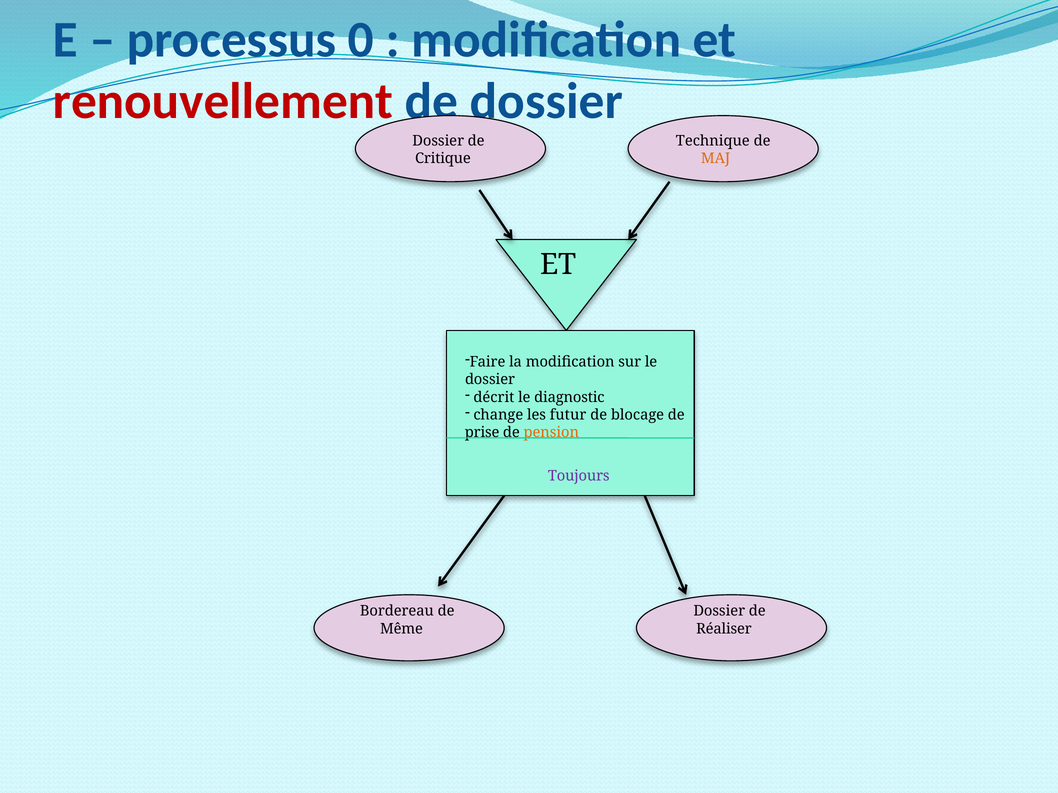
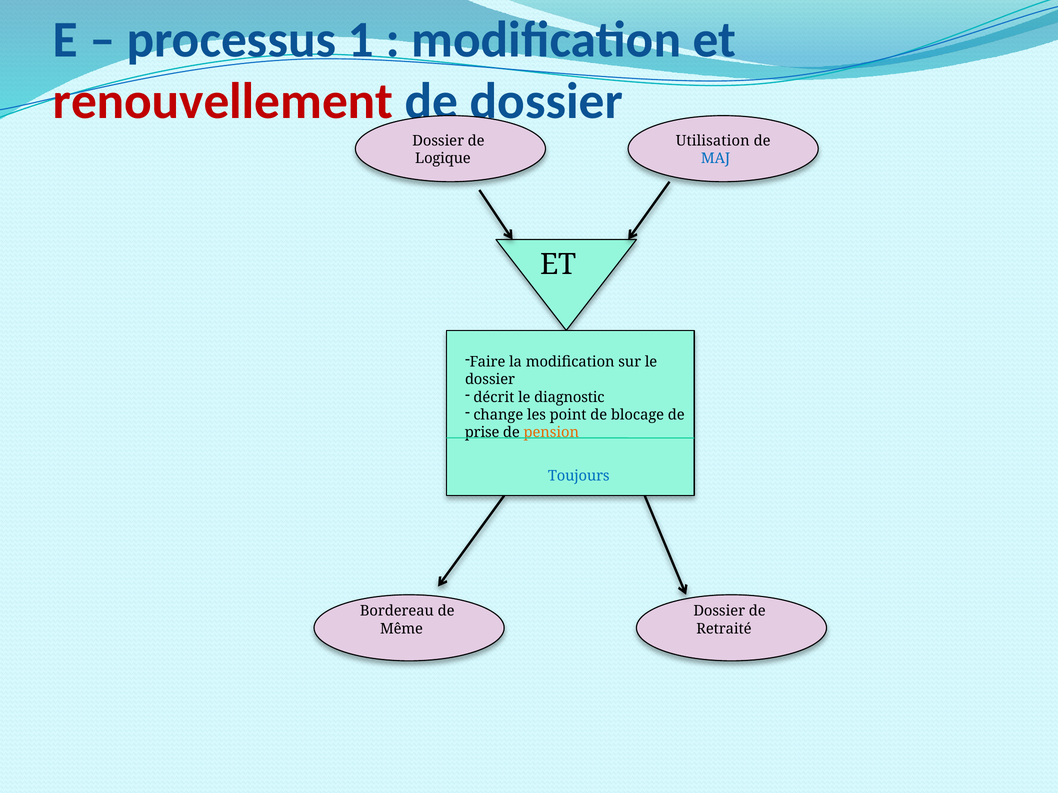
0: 0 -> 1
Technique: Technique -> Utilisation
Critique: Critique -> Logique
MAJ colour: orange -> blue
futur: futur -> point
Toujours colour: purple -> blue
Réaliser: Réaliser -> Retraité
